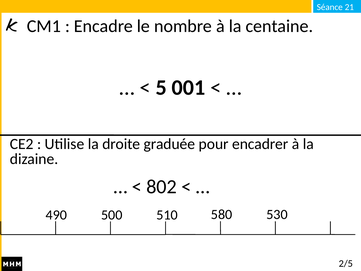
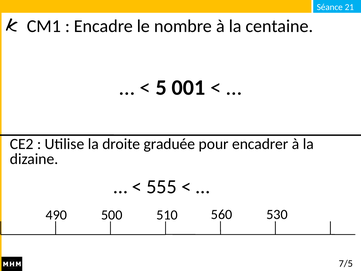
802: 802 -> 555
580: 580 -> 560
2/5: 2/5 -> 7/5
